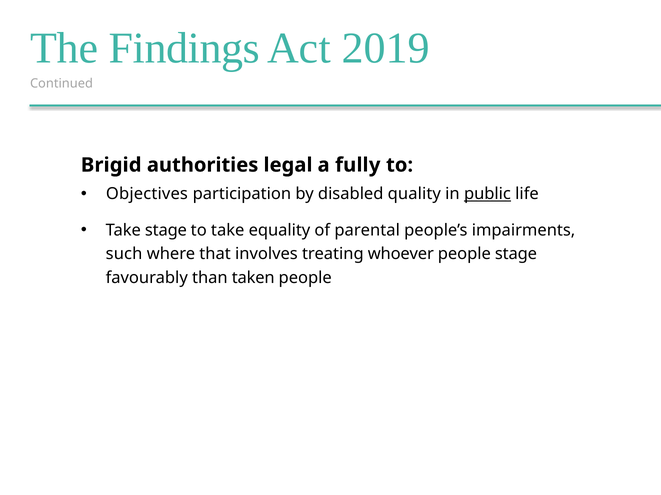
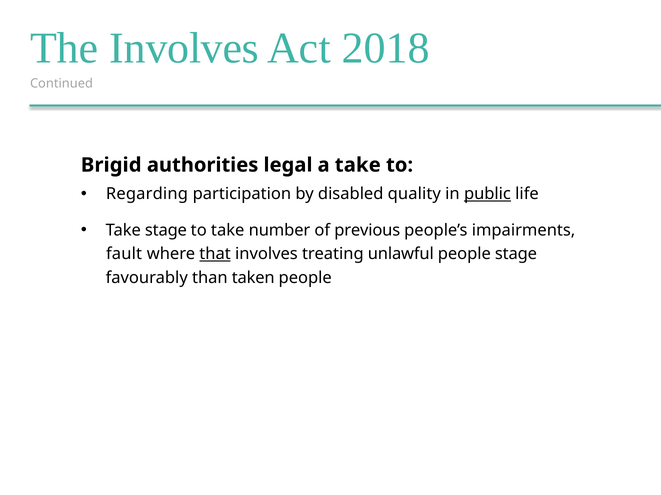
The Findings: Findings -> Involves
2019: 2019 -> 2018
a fully: fully -> take
Objectives: Objectives -> Regarding
equality: equality -> number
parental: parental -> previous
such: such -> fault
that underline: none -> present
whoever: whoever -> unlawful
